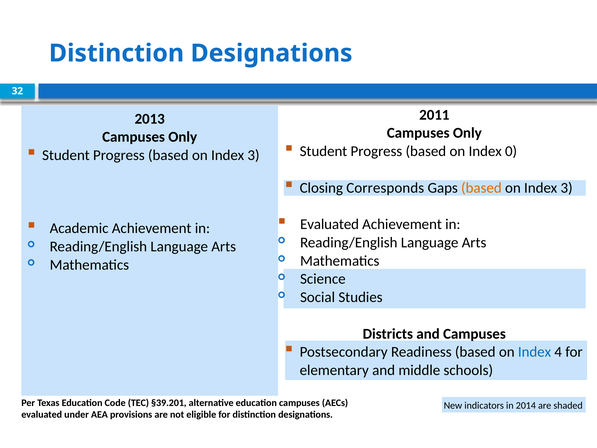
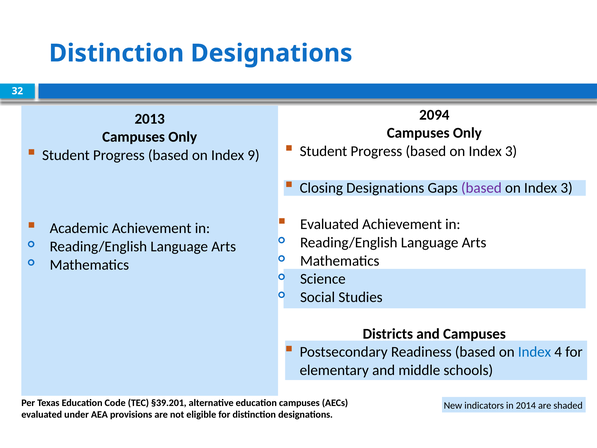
2011: 2011 -> 2094
0 at (511, 151): 0 -> 3
3 at (254, 155): 3 -> 9
Closing Corresponds: Corresponds -> Designations
based at (481, 188) colour: orange -> purple
